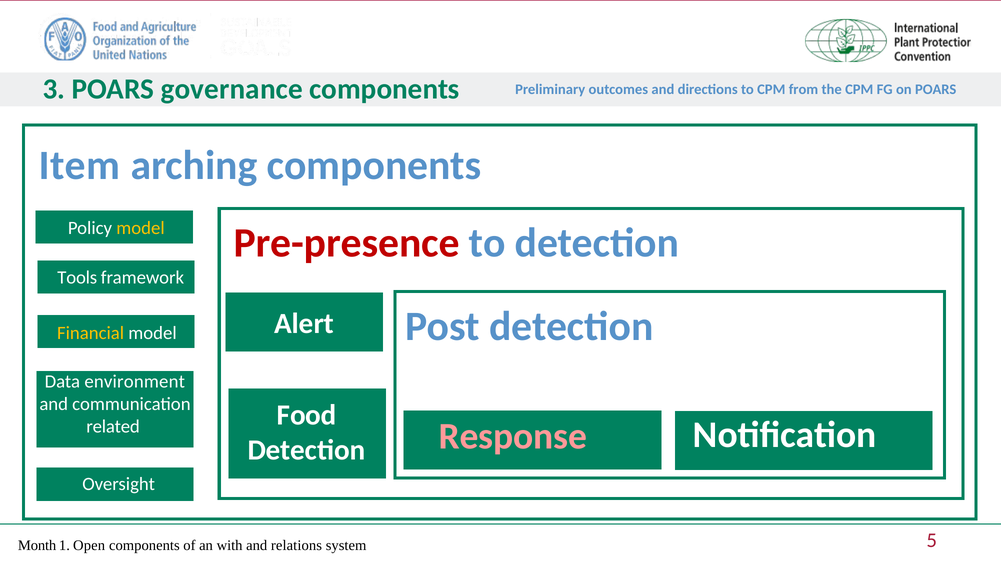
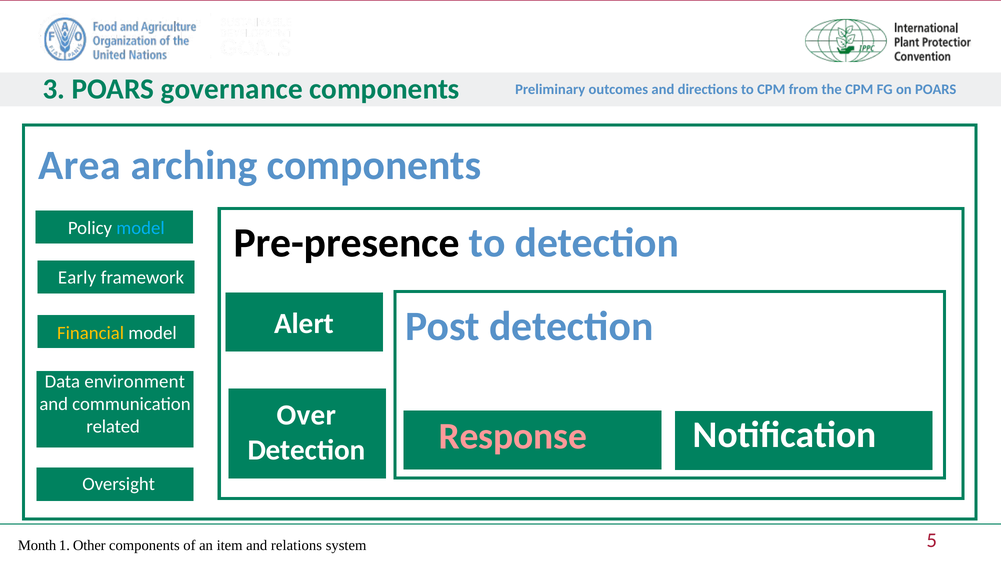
Item: Item -> Area
model at (141, 228) colour: yellow -> light blue
Pre-presence colour: red -> black
Tools: Tools -> Early
Food: Food -> Over
Open: Open -> Other
with: with -> item
